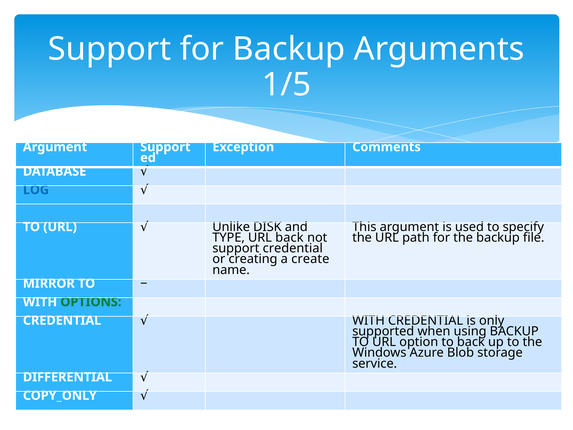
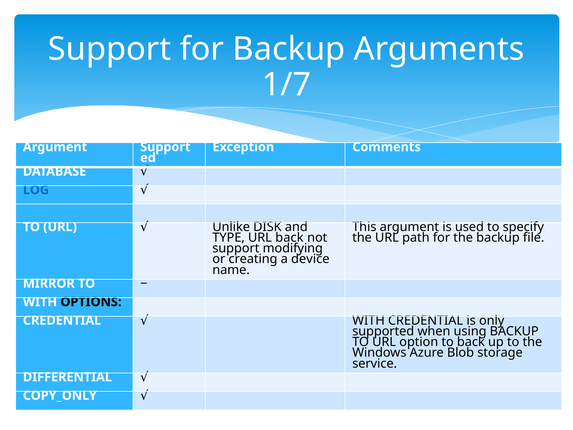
1/5: 1/5 -> 1/7
support credential: credential -> modifying
create: create -> device
OPTIONS colour: green -> black
